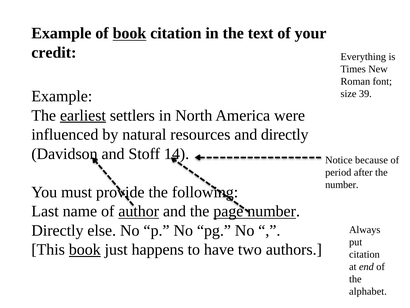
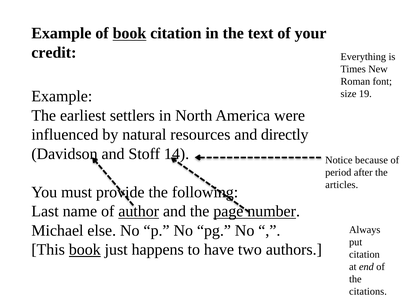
39: 39 -> 19
earliest underline: present -> none
number at (342, 184): number -> articles
Directly at (57, 230): Directly -> Michael
alphabet: alphabet -> citations
